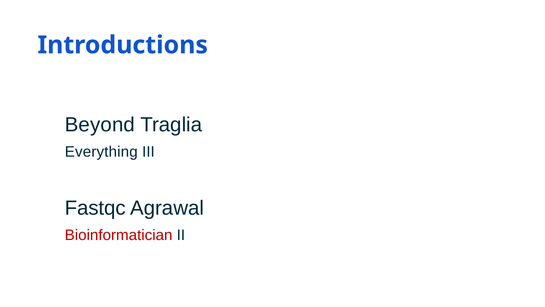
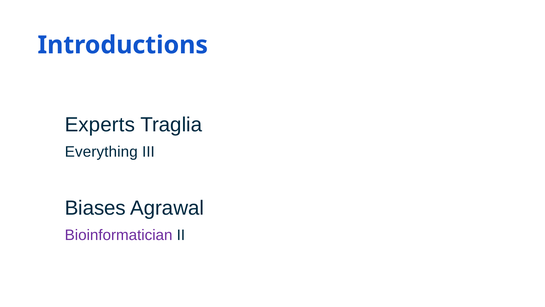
Beyond: Beyond -> Experts
Fastqc: Fastqc -> Biases
Bioinformatician colour: red -> purple
